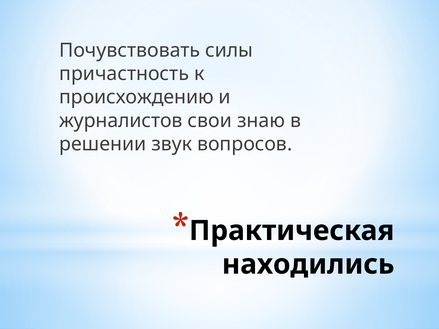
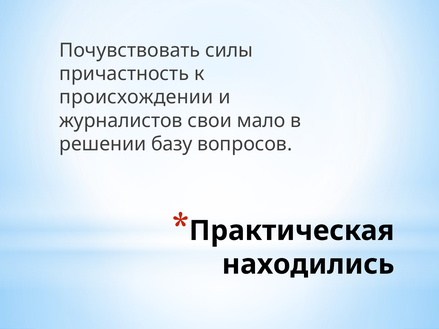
происхождению: происхождению -> происхождении
знаю: знаю -> мало
звук: звук -> базу
